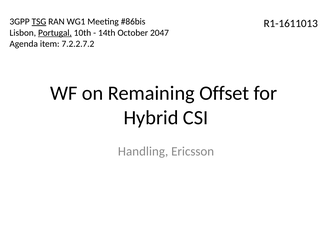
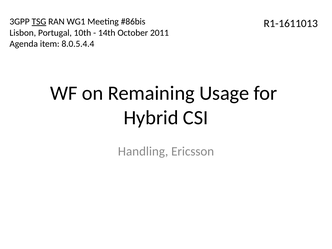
Portugal underline: present -> none
2047: 2047 -> 2011
7.2.2.7.2: 7.2.2.7.2 -> 8.0.5.4.4
Offset: Offset -> Usage
